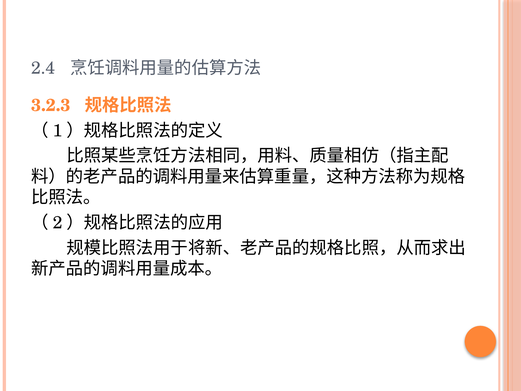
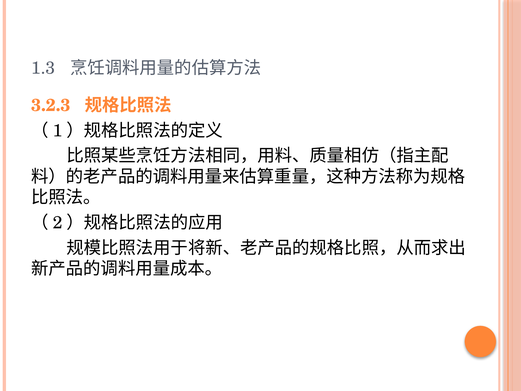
2.4: 2.4 -> 1.3
